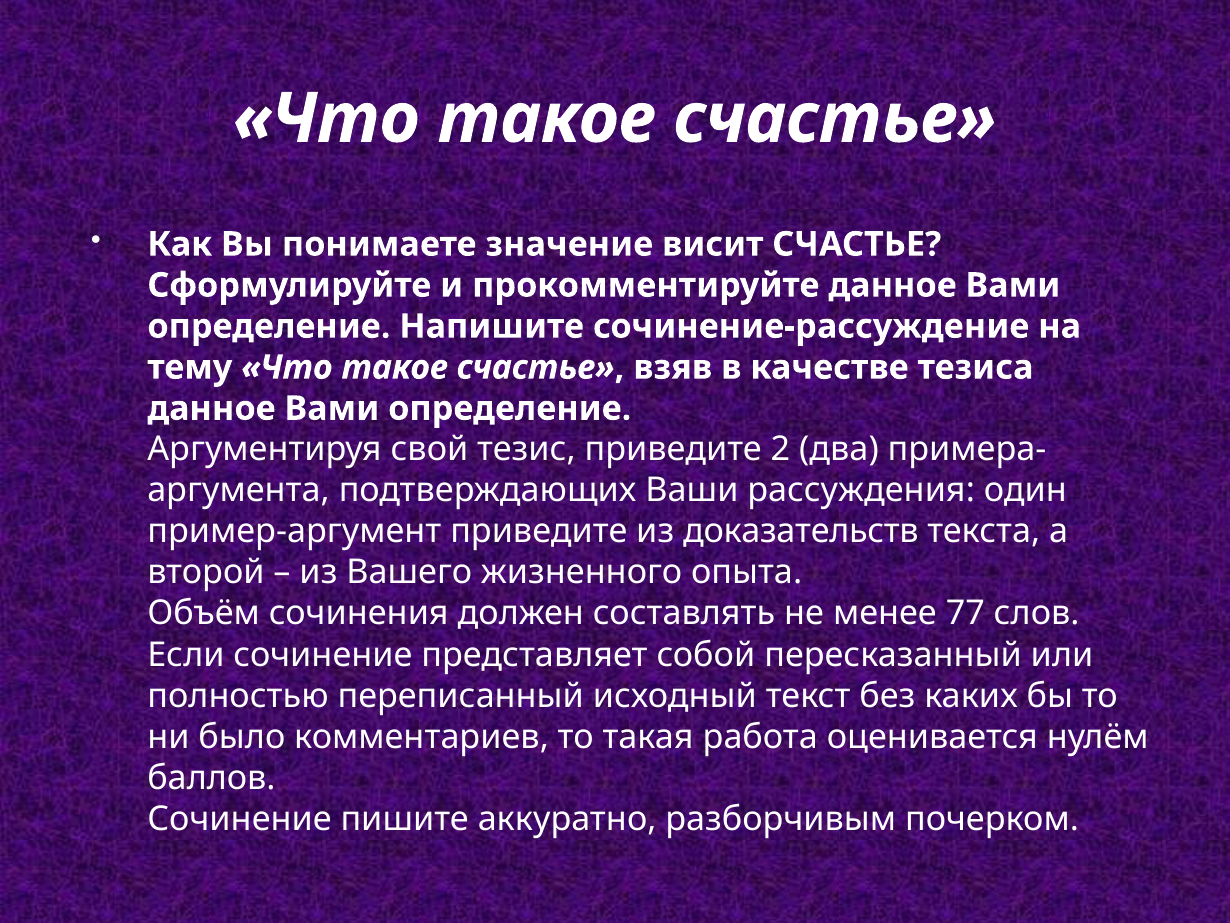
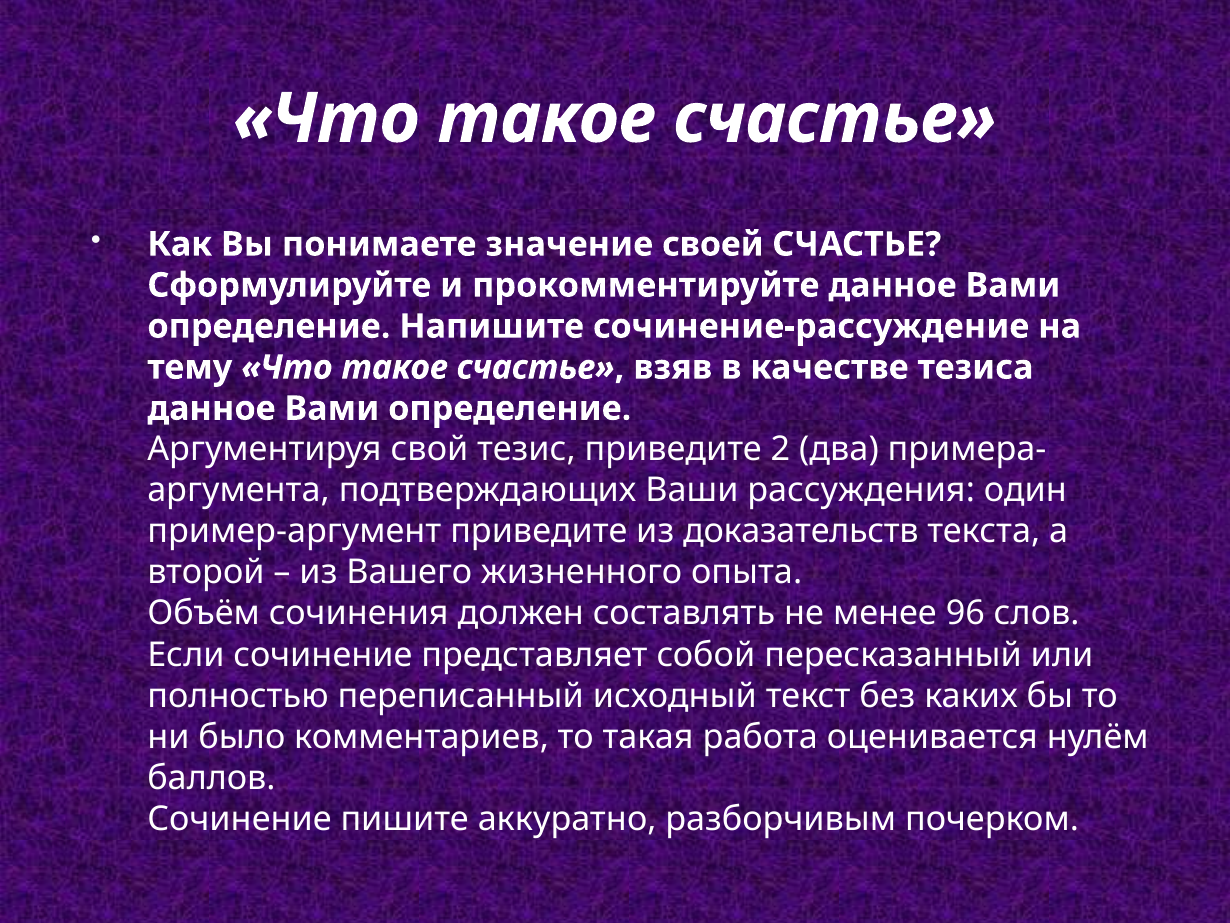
висит: висит -> своей
77: 77 -> 96
